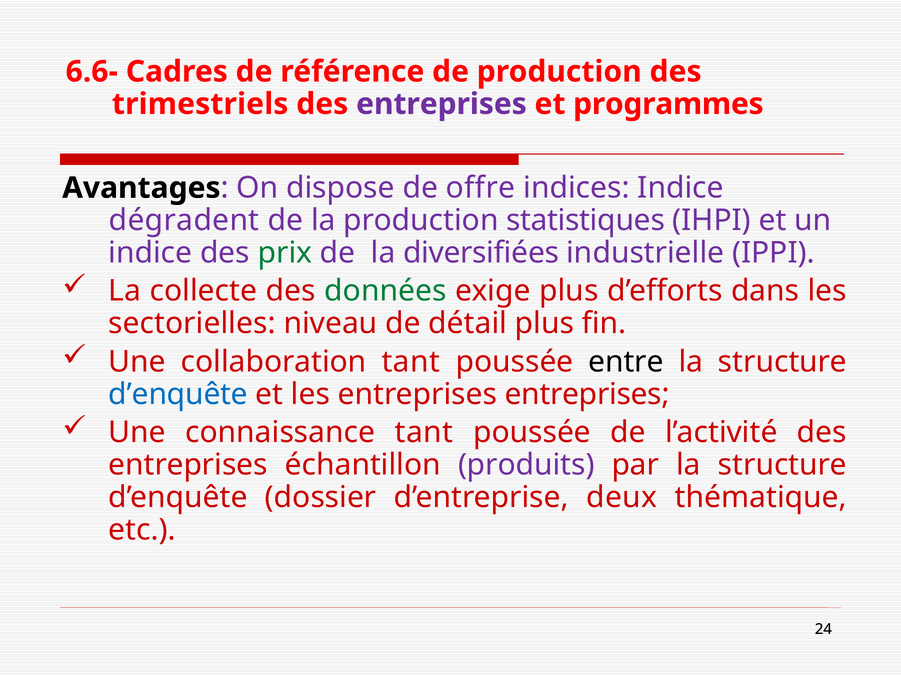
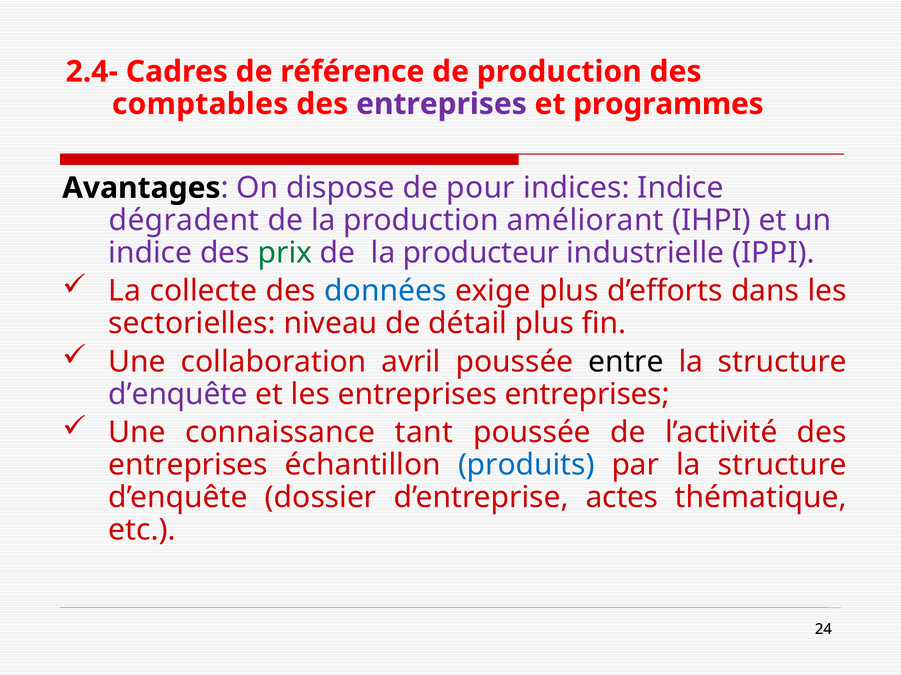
6.6-: 6.6- -> 2.4-
trimestriels: trimestriels -> comptables
offre: offre -> pour
statistiques: statistiques -> améliorant
diversifiées: diversifiées -> producteur
données colour: green -> blue
collaboration tant: tant -> avril
d’enquête at (178, 395) colour: blue -> purple
produits colour: purple -> blue
deux: deux -> actes
